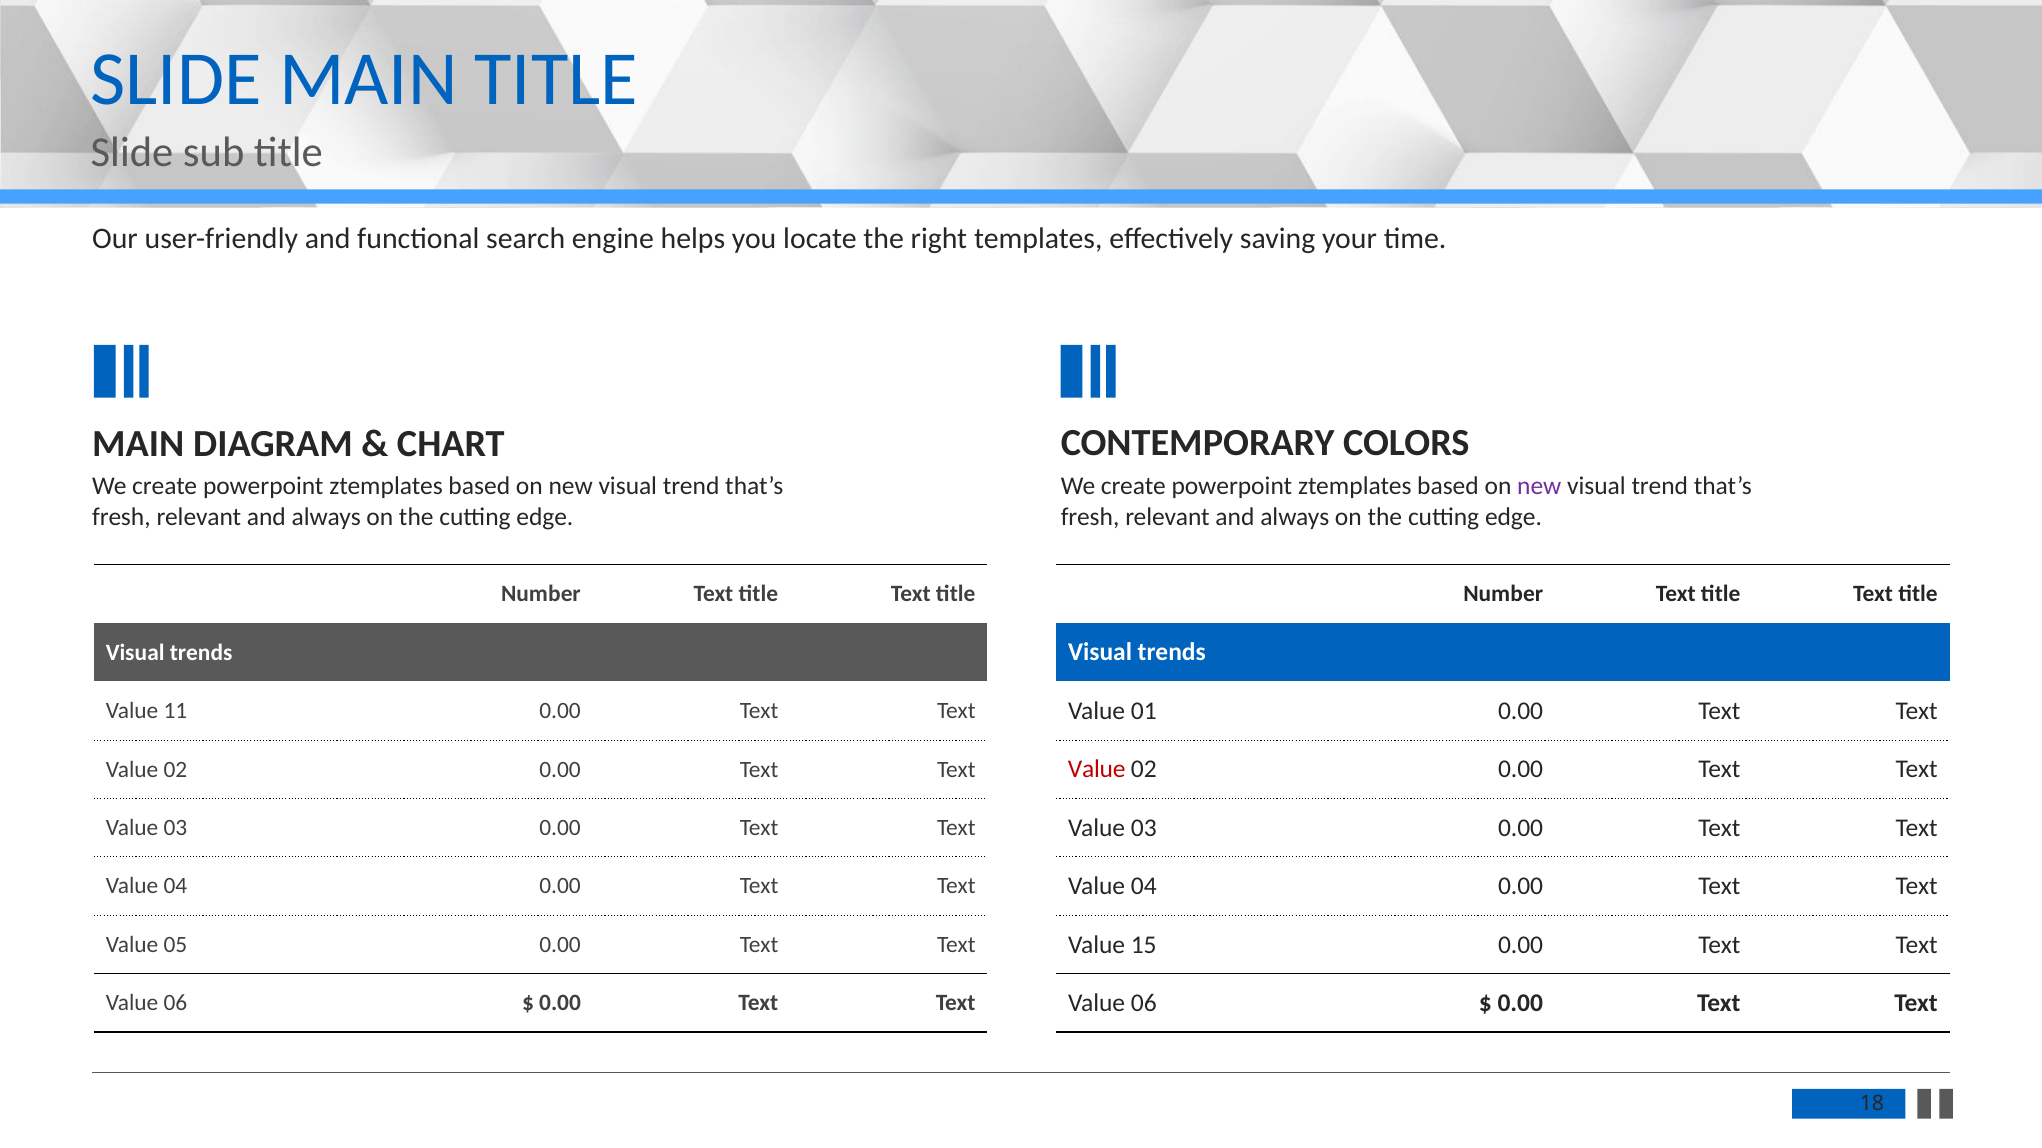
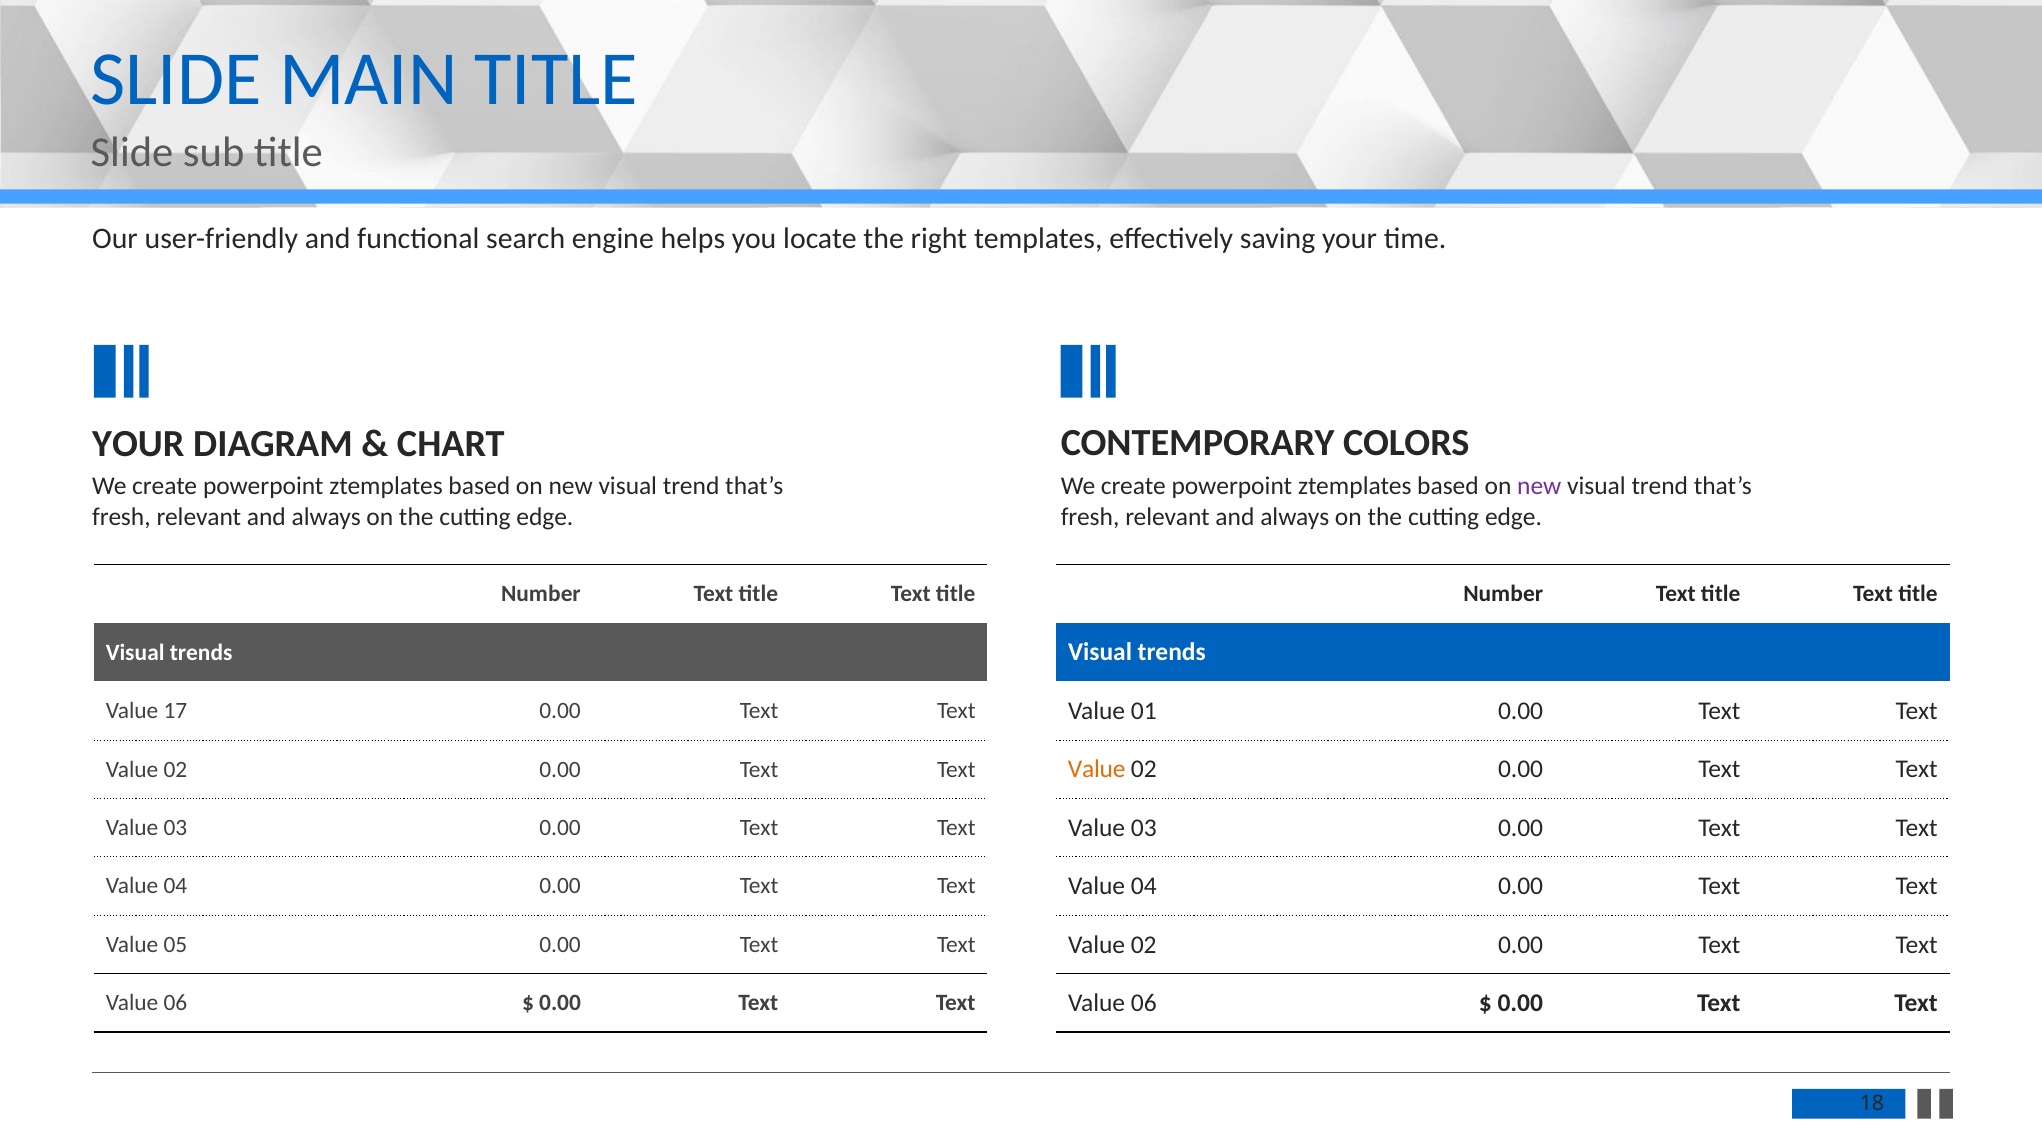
MAIN at (138, 444): MAIN -> YOUR
11: 11 -> 17
Value at (1097, 770) colour: red -> orange
15 at (1144, 945): 15 -> 02
